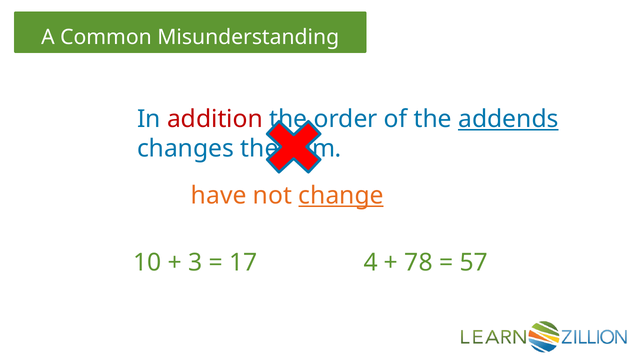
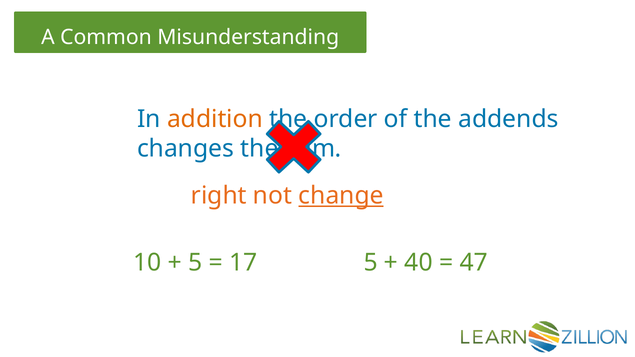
addition colour: red -> orange
addends underline: present -> none
have: have -> right
3 at (195, 263): 3 -> 5
17 4: 4 -> 5
78: 78 -> 40
57: 57 -> 47
